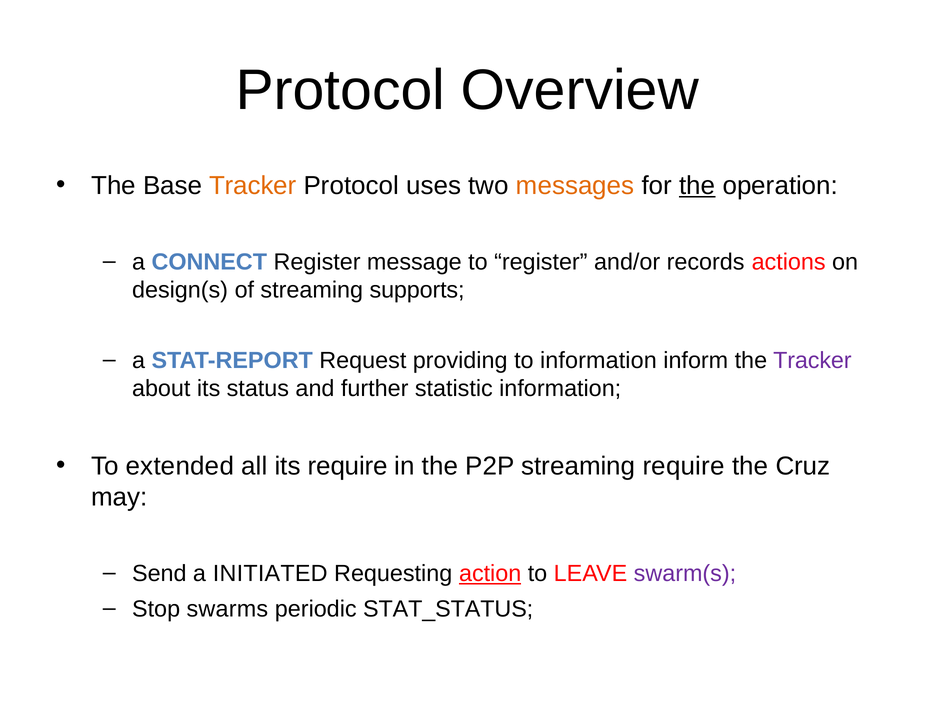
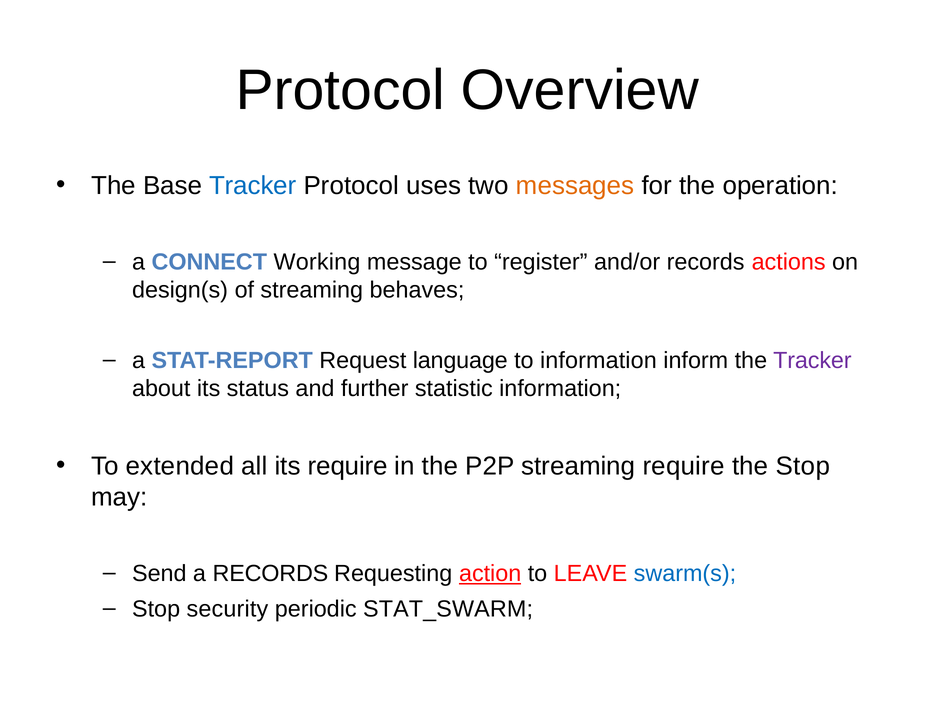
Tracker at (253, 186) colour: orange -> blue
the at (697, 186) underline: present -> none
CONNECT Register: Register -> Working
supports: supports -> behaves
providing: providing -> language
the Cruz: Cruz -> Stop
a INITIATED: INITIATED -> RECORDS
swarm(s colour: purple -> blue
swarms: swarms -> security
STAT_STATUS: STAT_STATUS -> STAT_SWARM
